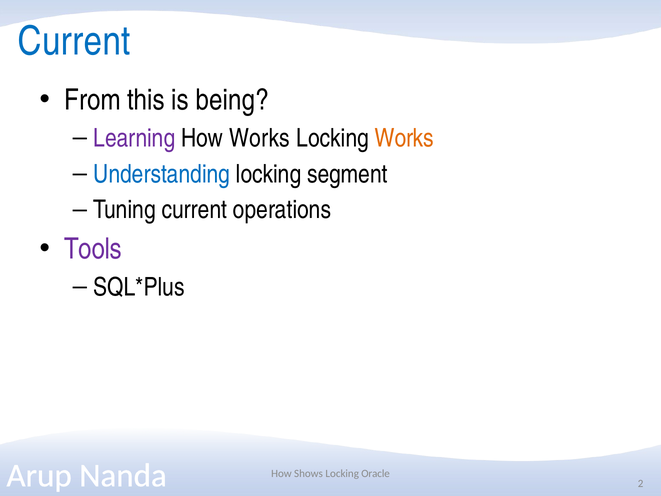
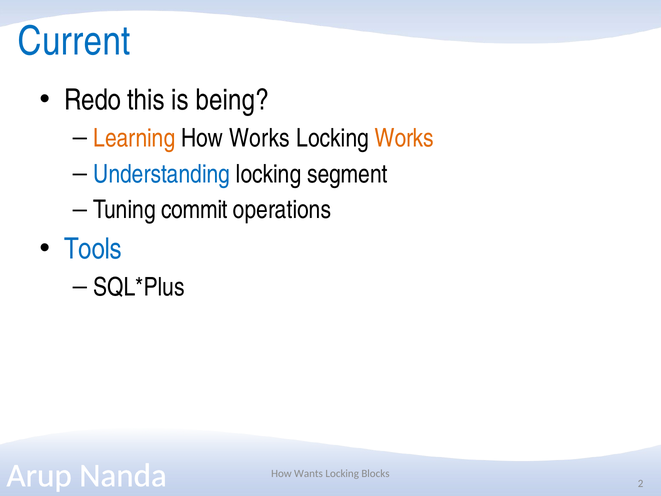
From: From -> Redo
Learning colour: purple -> orange
Tuning current: current -> commit
Tools colour: purple -> blue
Shows: Shows -> Wants
Oracle: Oracle -> Blocks
